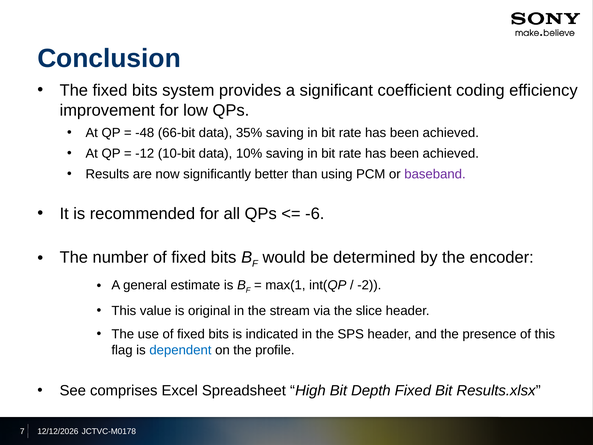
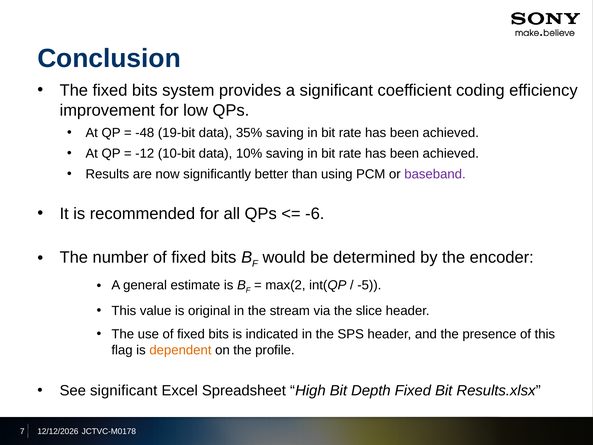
66-bit: 66-bit -> 19-bit
max(1: max(1 -> max(2
-2: -2 -> -5
dependent colour: blue -> orange
See comprises: comprises -> significant
